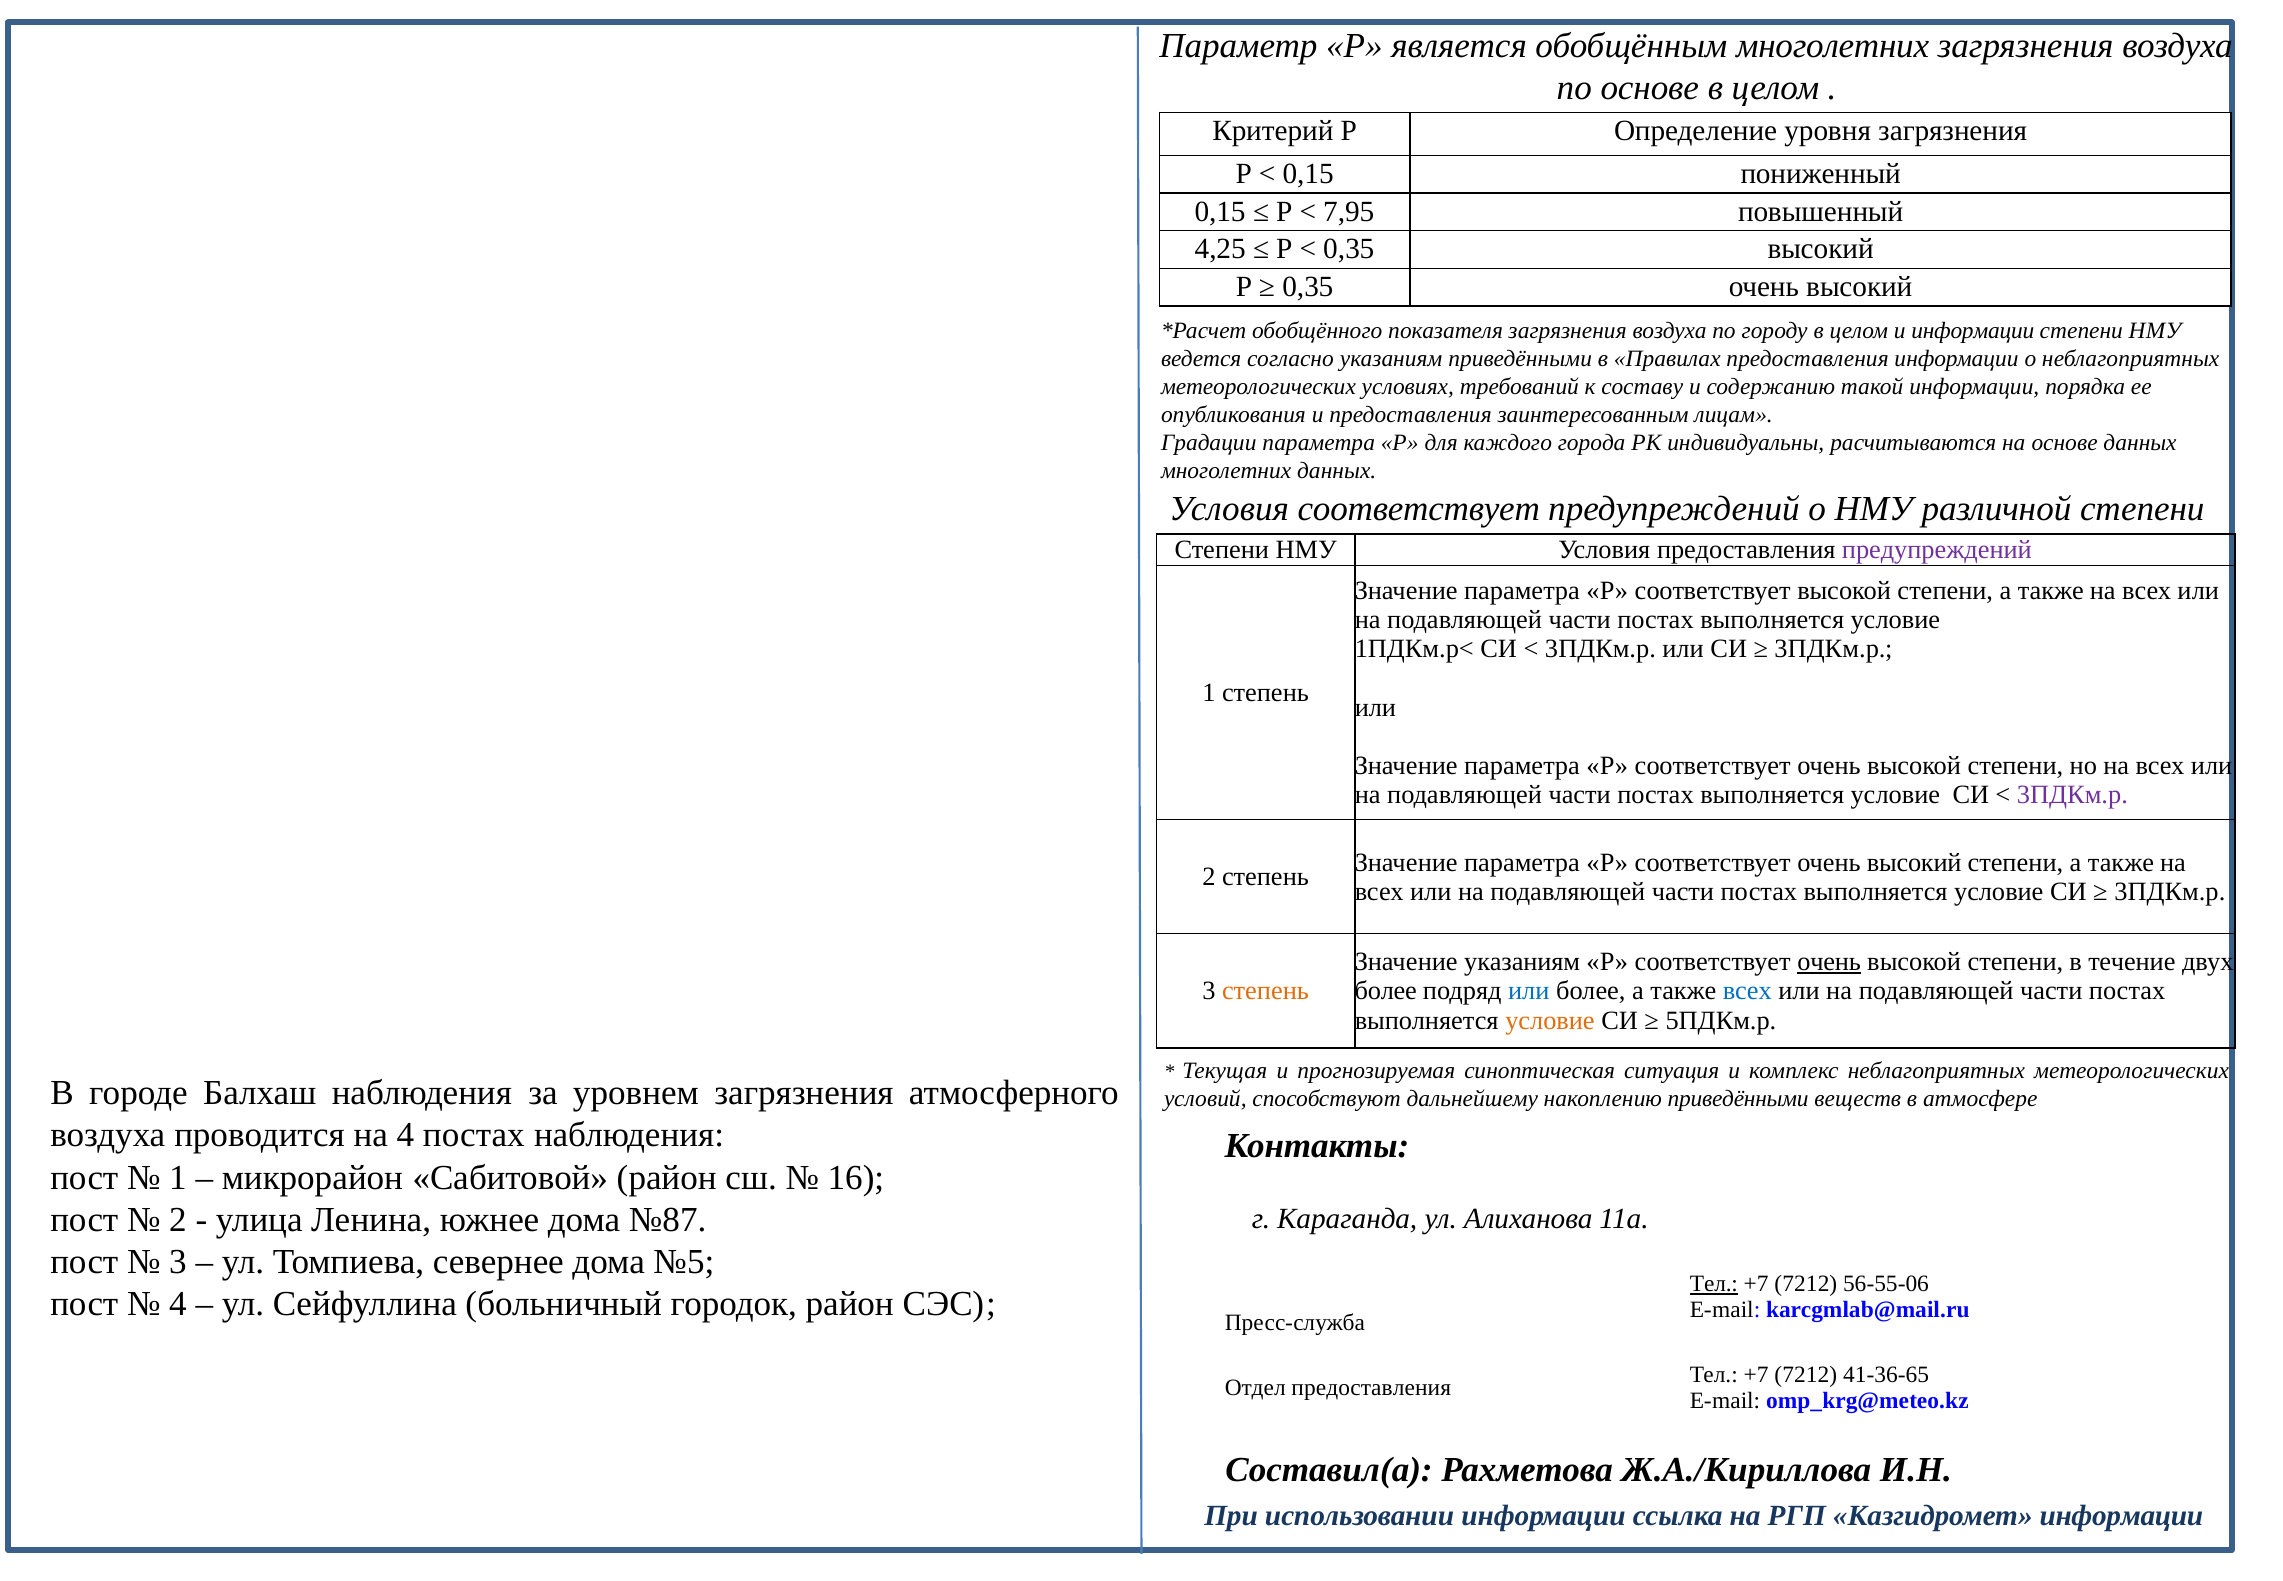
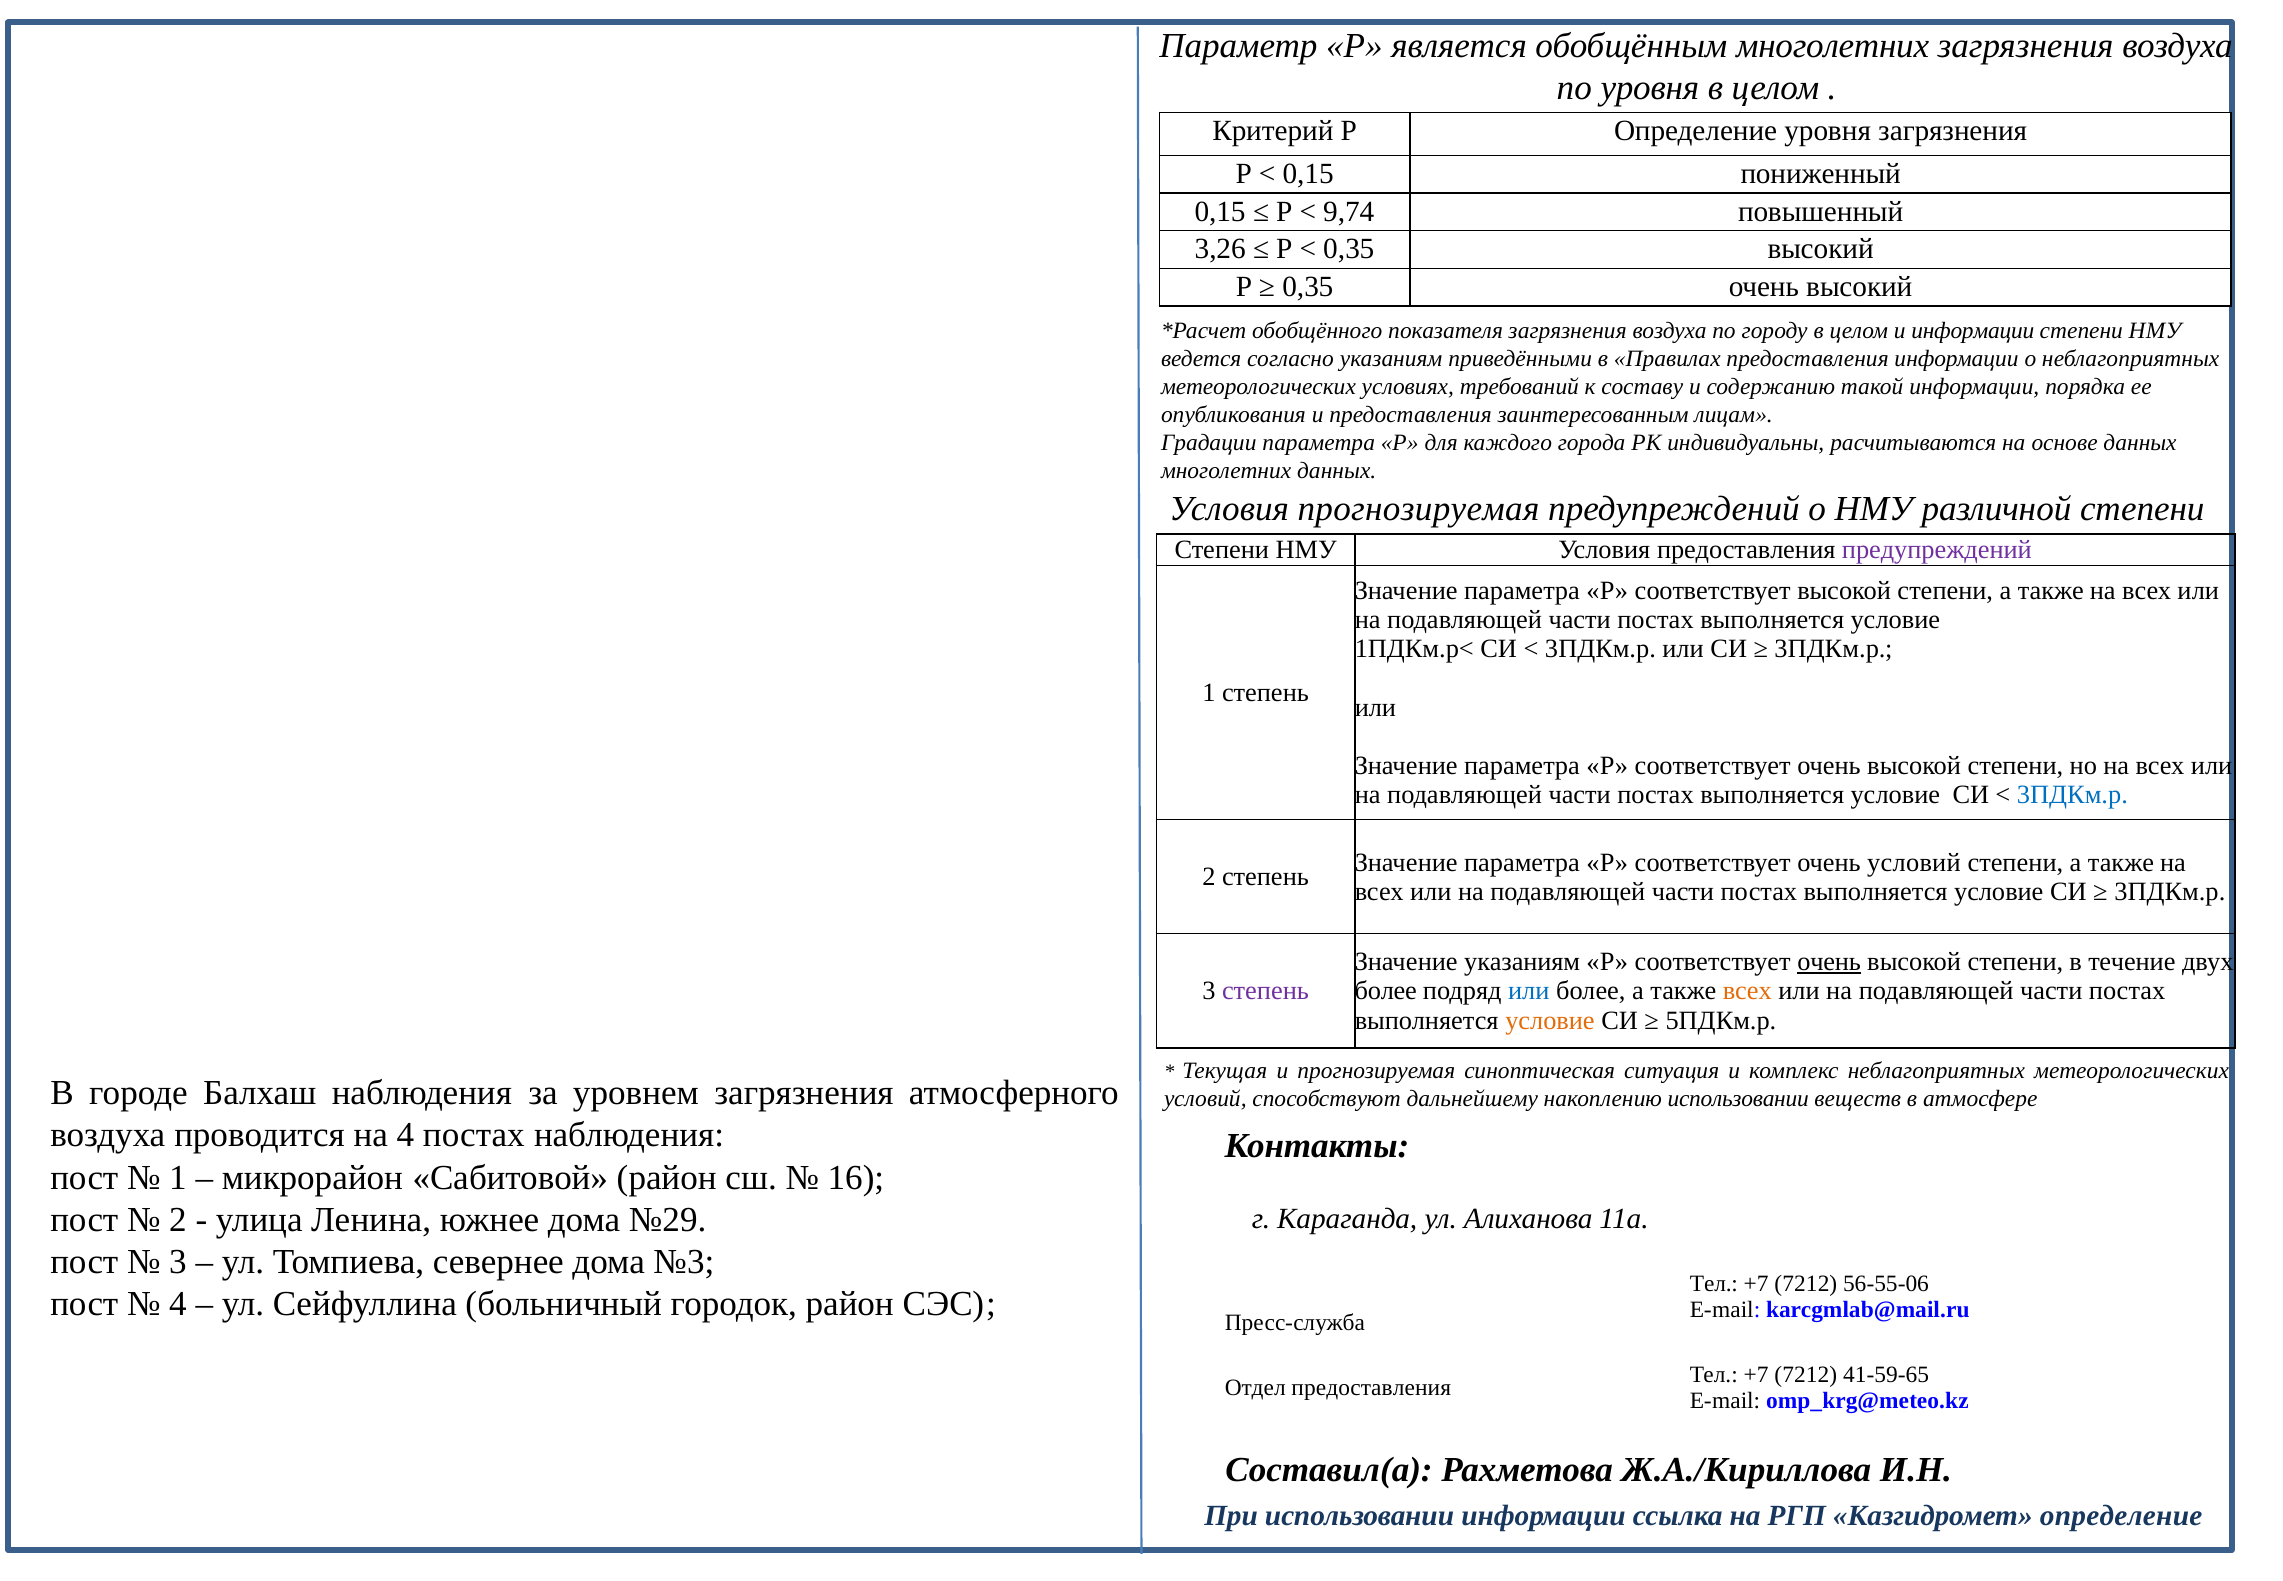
по основе: основе -> уровня
7,95: 7,95 -> 9,74
4,25: 4,25 -> 3,26
Условия соответствует: соответствует -> прогнозируемая
3ПДКм.р at (2072, 795) colour: purple -> blue
соответствует очень высокий: высокий -> условий
степень at (1265, 991) colour: orange -> purple
всех at (1747, 991) colour: blue -> orange
накоплению приведёнными: приведёнными -> использовании
№87: №87 -> №29
№5: №5 -> №3
Тел at (1714, 1283) underline: present -> none
41-36-65: 41-36-65 -> 41-59-65
Казгидромет информации: информации -> определение
